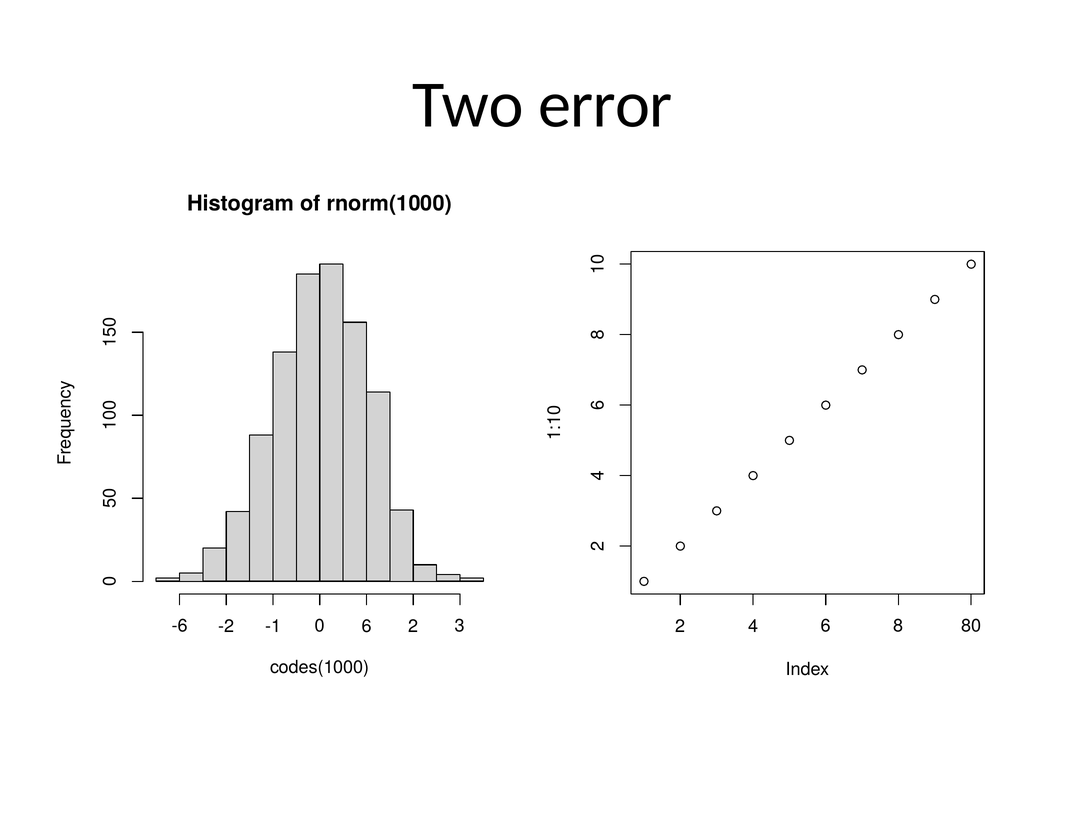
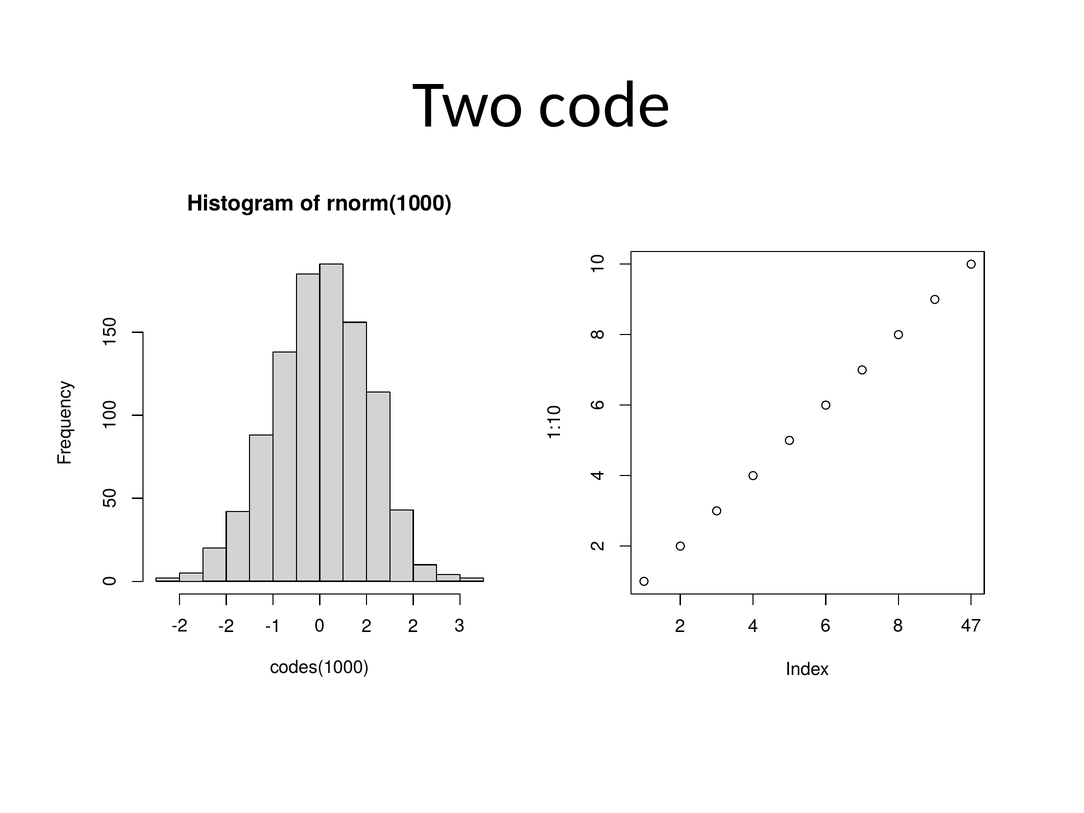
error: error -> code
-6 at (180, 626): -6 -> -2
-1 0 6: 6 -> 2
80: 80 -> 47
